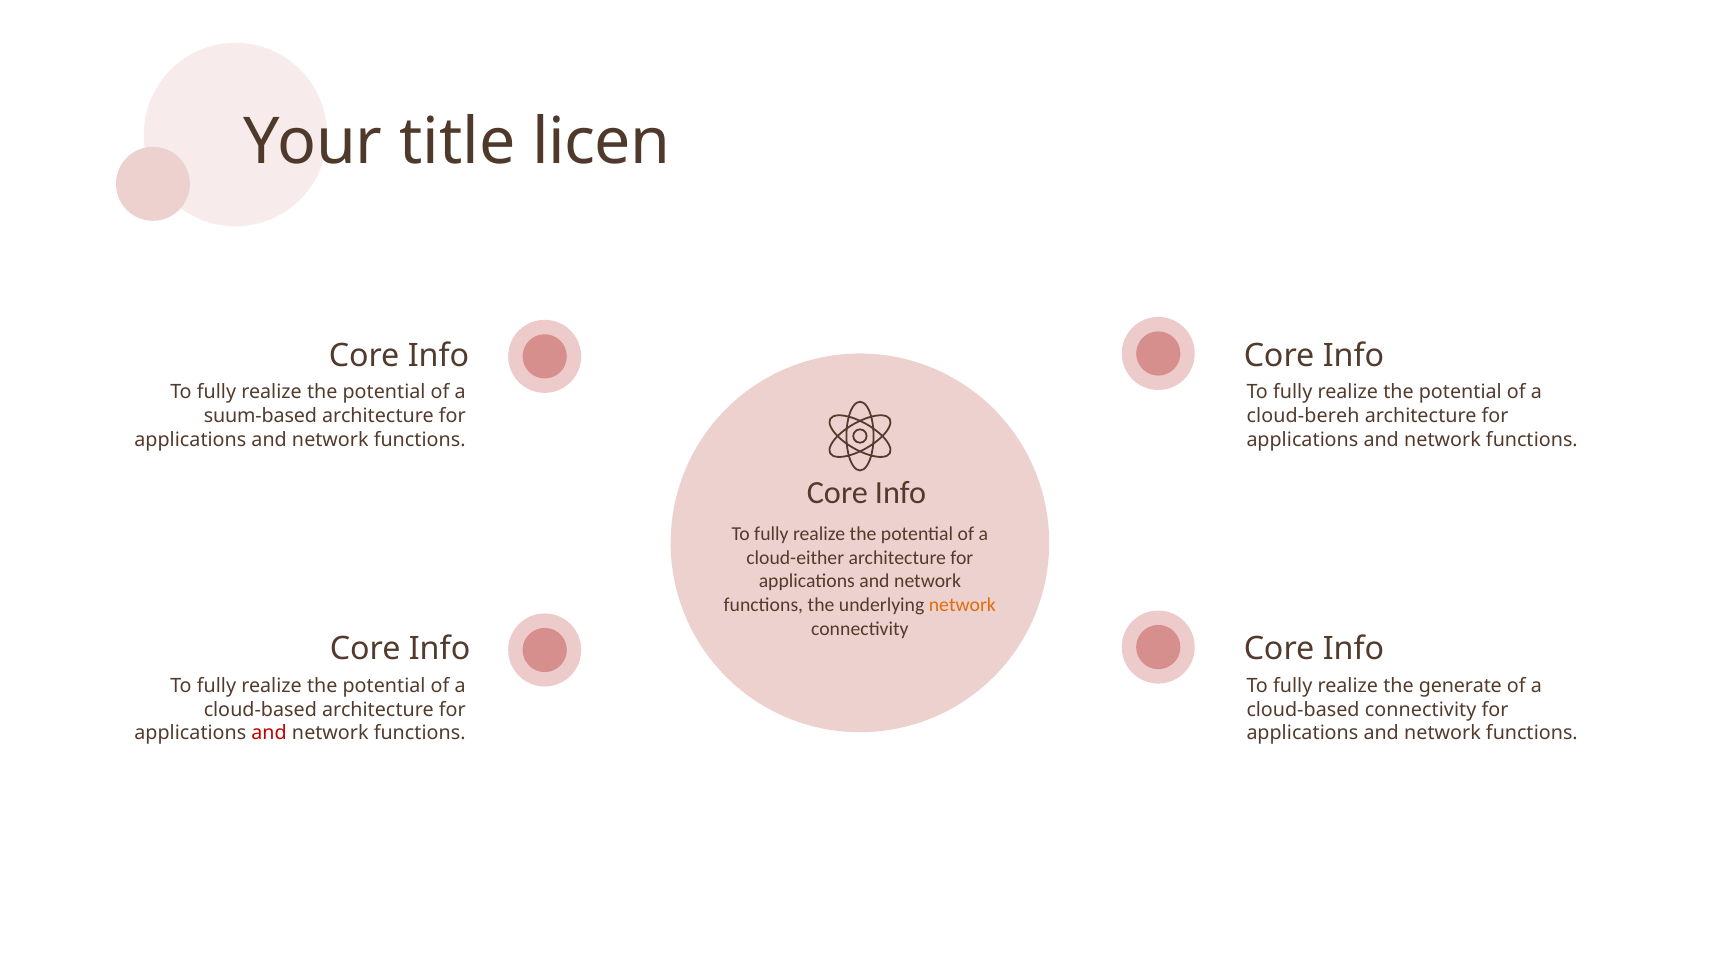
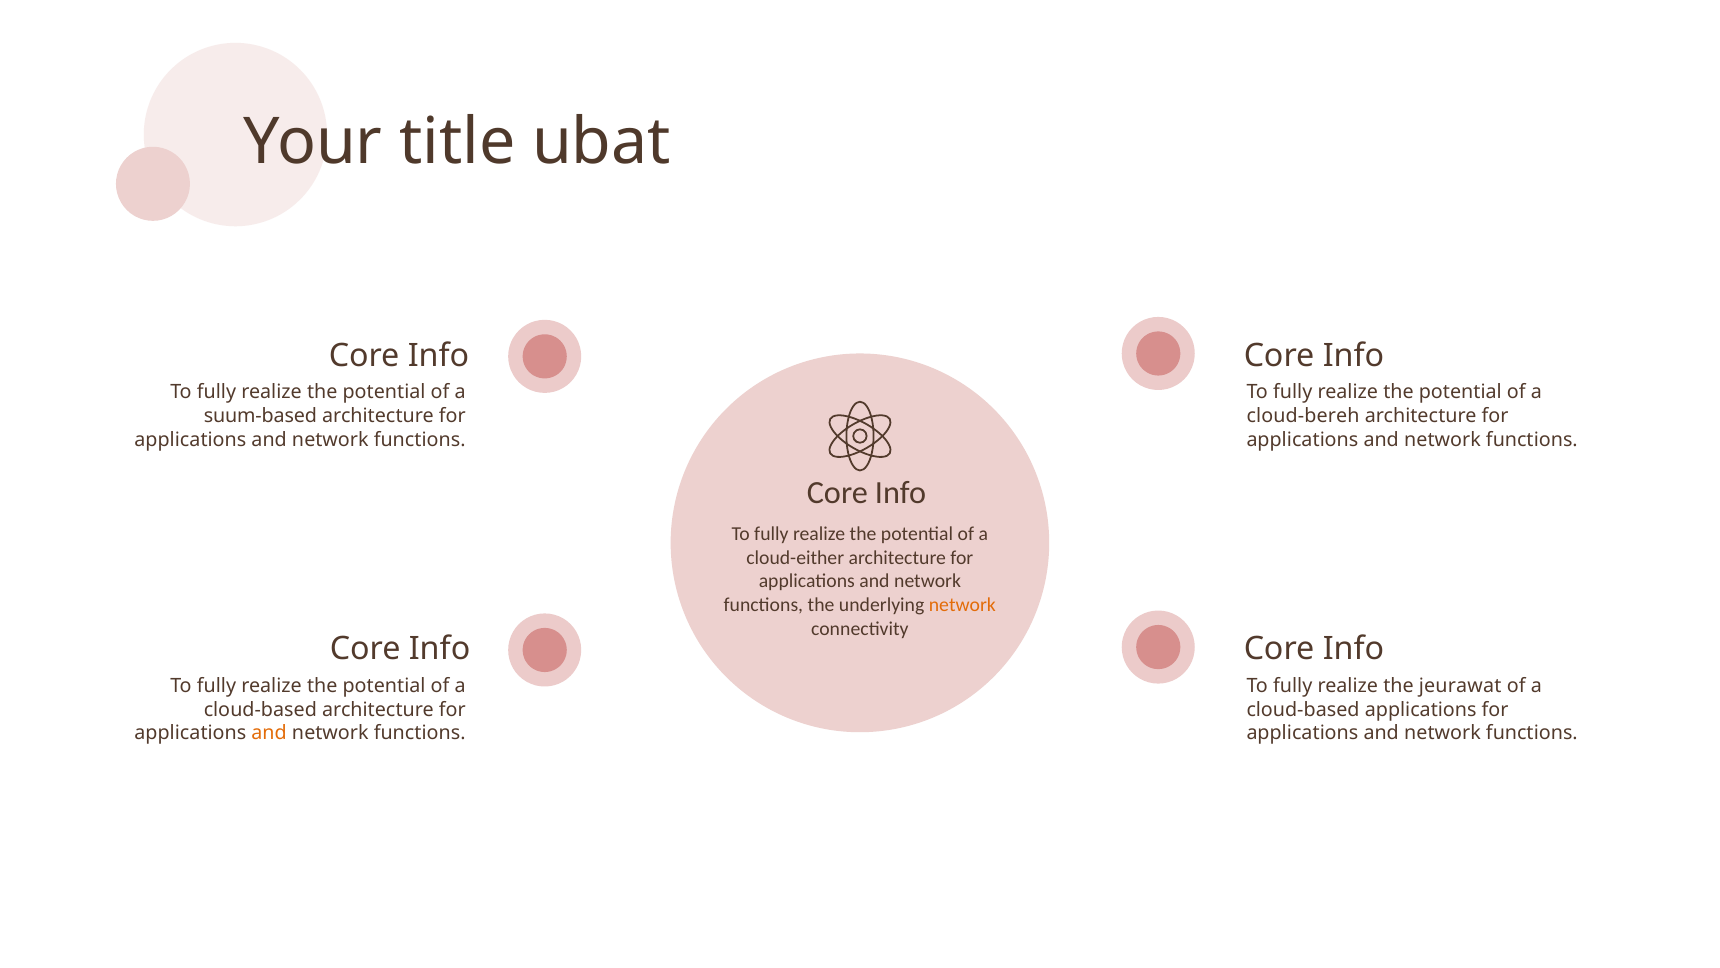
licen: licen -> ubat
generate: generate -> jeurawat
cloud-based connectivity: connectivity -> applications
and at (269, 733) colour: red -> orange
